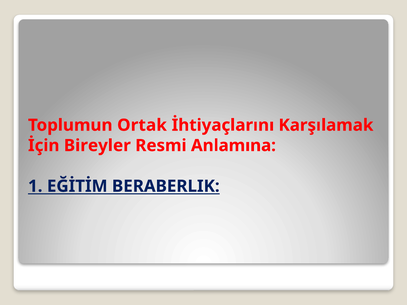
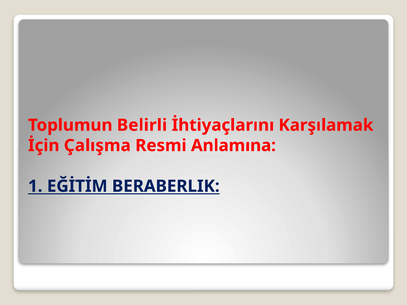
Ortak: Ortak -> Belirli
Bireyler: Bireyler -> Çalışma
